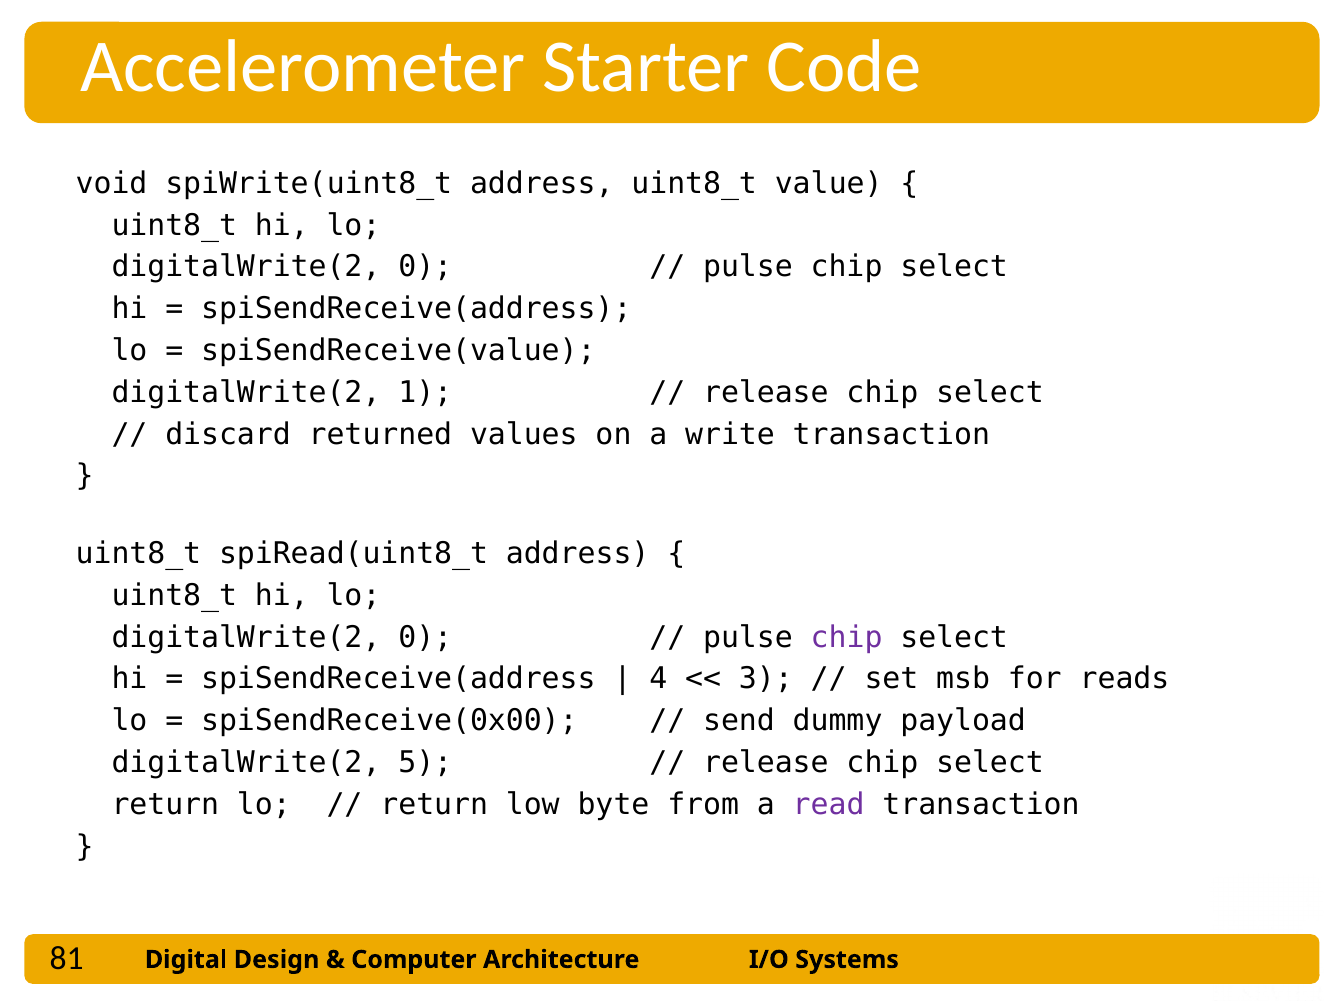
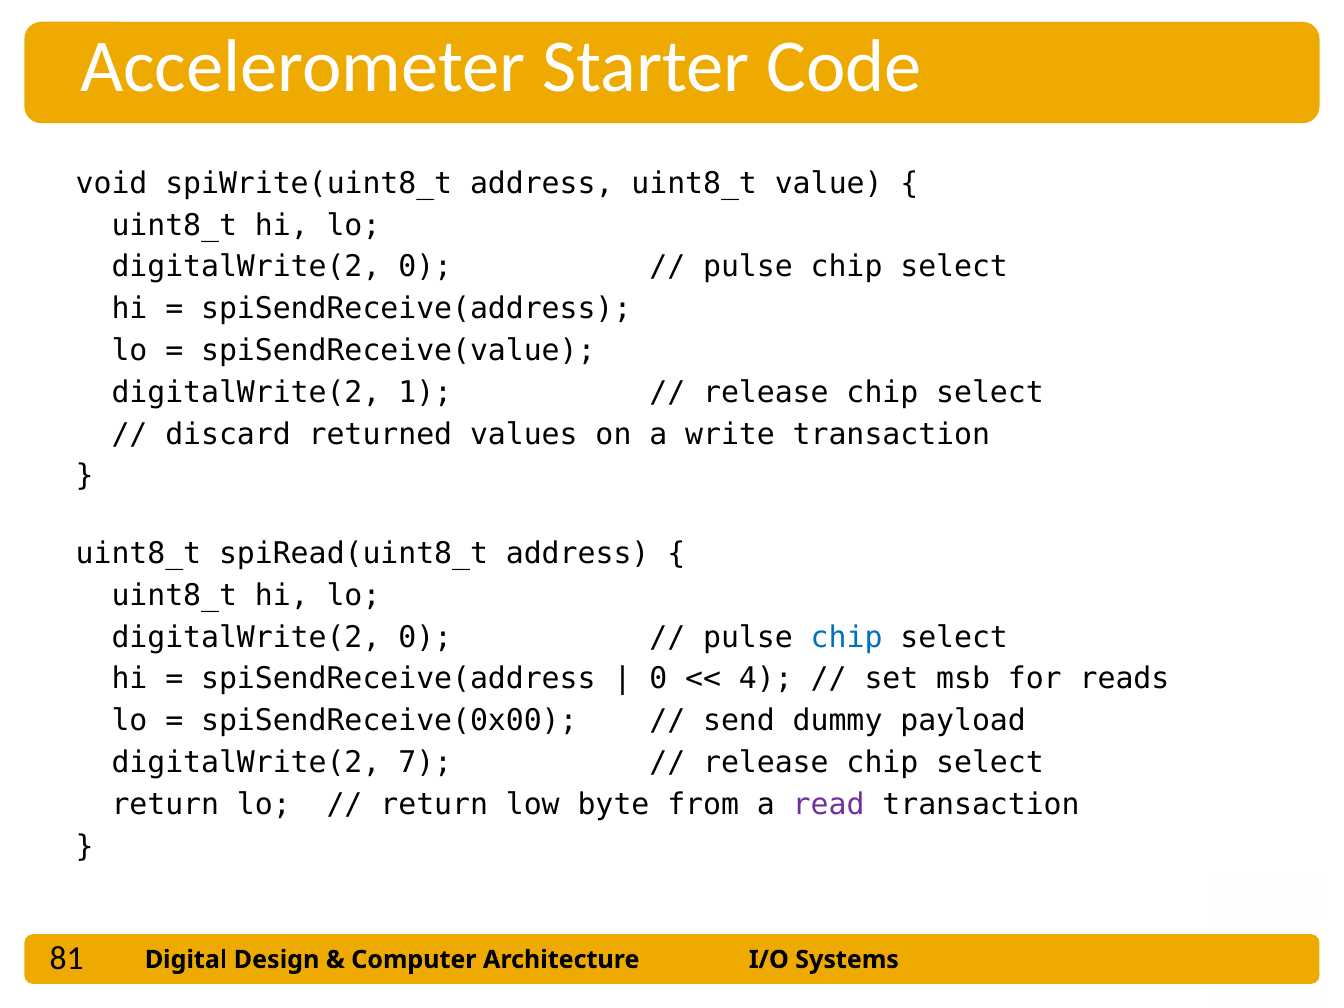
chip at (847, 637) colour: purple -> blue
4 at (658, 679): 4 -> 0
3: 3 -> 4
5: 5 -> 7
